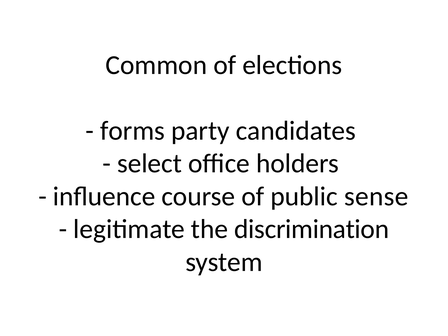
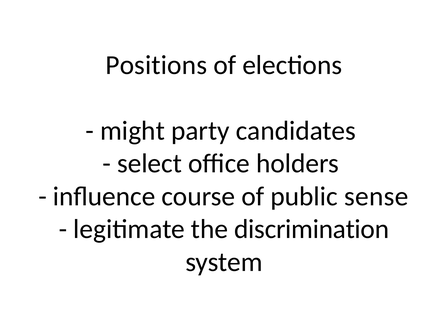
Common: Common -> Positions
forms: forms -> might
